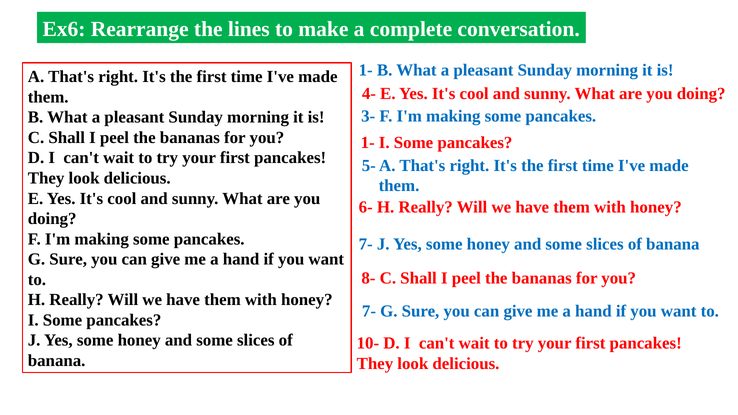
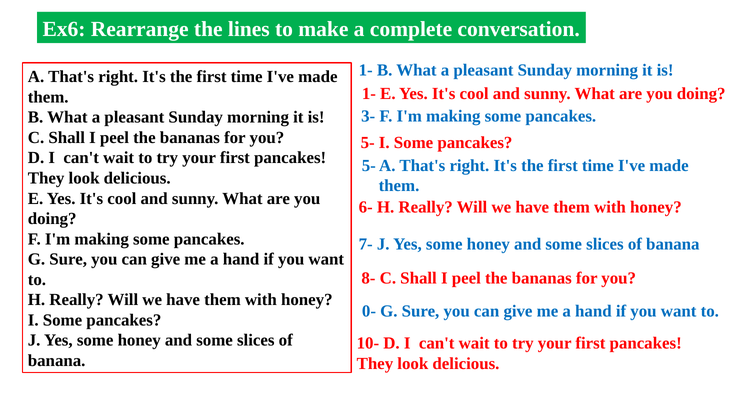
4- at (369, 94): 4- -> 1-
1- at (368, 143): 1- -> 5-
7- at (369, 311): 7- -> 0-
